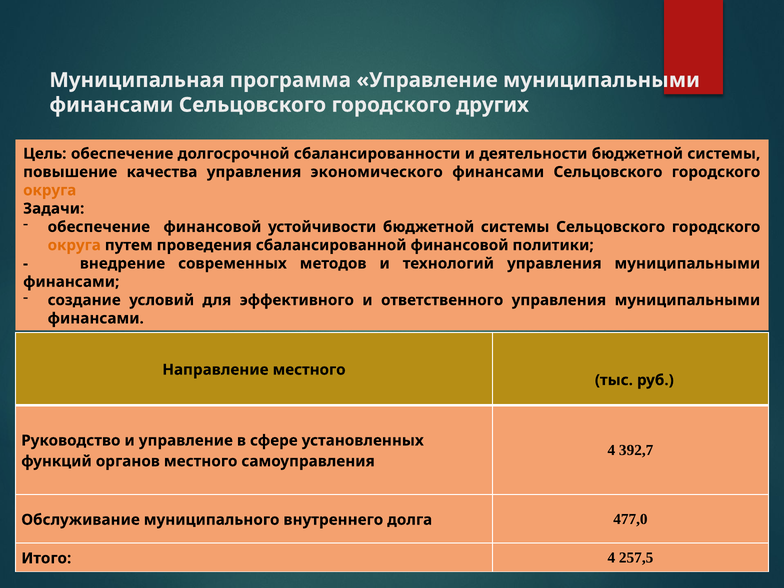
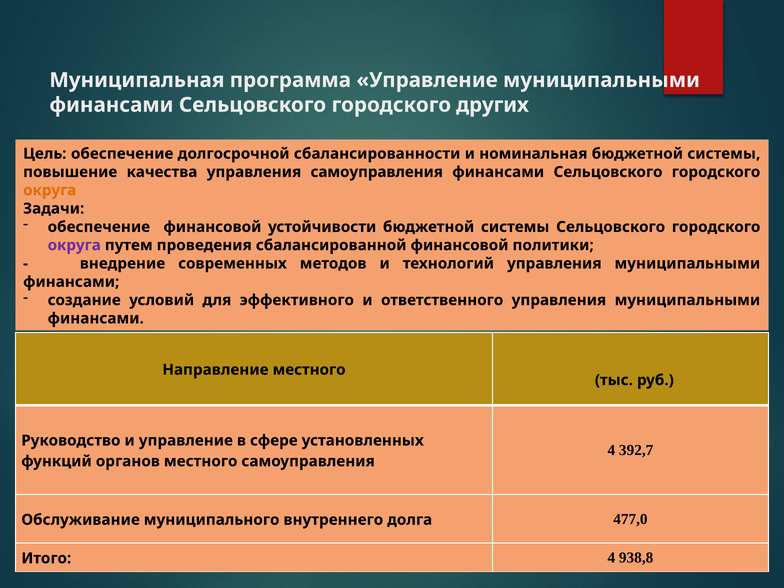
деятельности: деятельности -> номинальная
управления экономического: экономического -> самоуправления
округа at (74, 245) colour: orange -> purple
257,5: 257,5 -> 938,8
